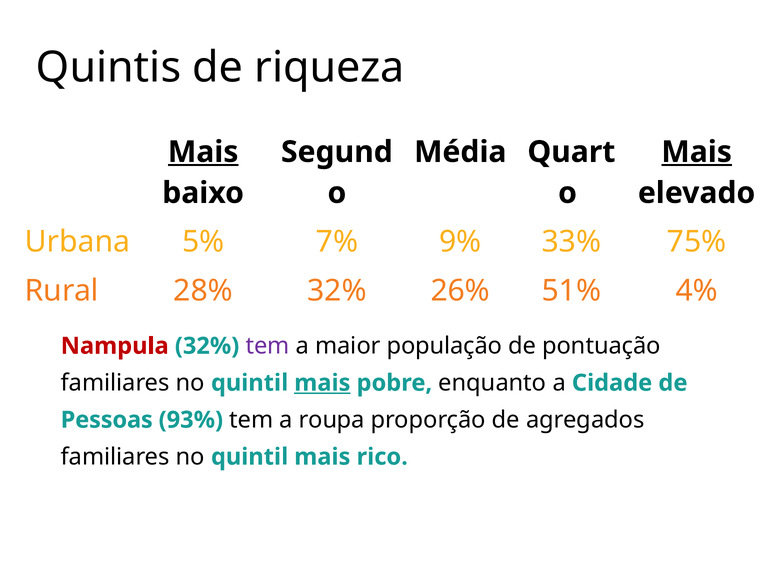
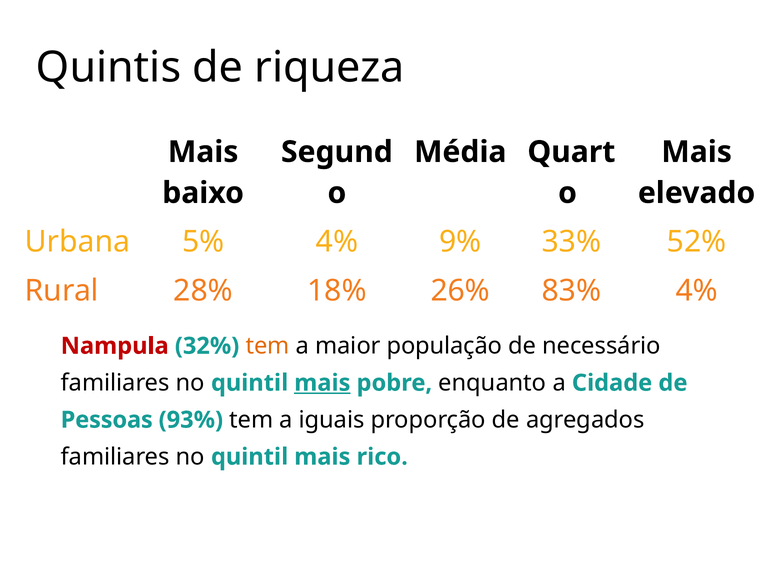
Mais at (203, 152) underline: present -> none
Mais at (697, 152) underline: present -> none
5% 7%: 7% -> 4%
75%: 75% -> 52%
28% 32%: 32% -> 18%
51%: 51% -> 83%
tem at (268, 346) colour: purple -> orange
pontuação: pontuação -> necessário
roupa: roupa -> iguais
